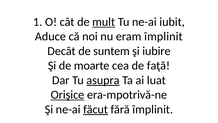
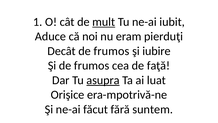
eram împlinit: împlinit -> pierduţi
Decât de suntem: suntem -> frumos
Şi de moarte: moarte -> frumos
Orişice underline: present -> none
făcut underline: present -> none
fără împlinit: împlinit -> suntem
